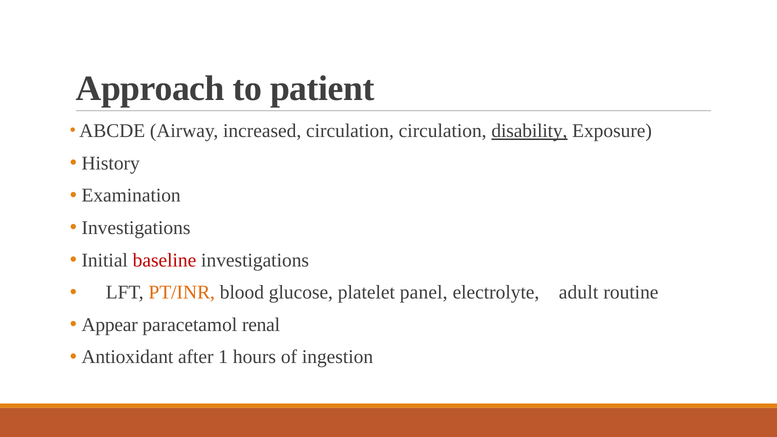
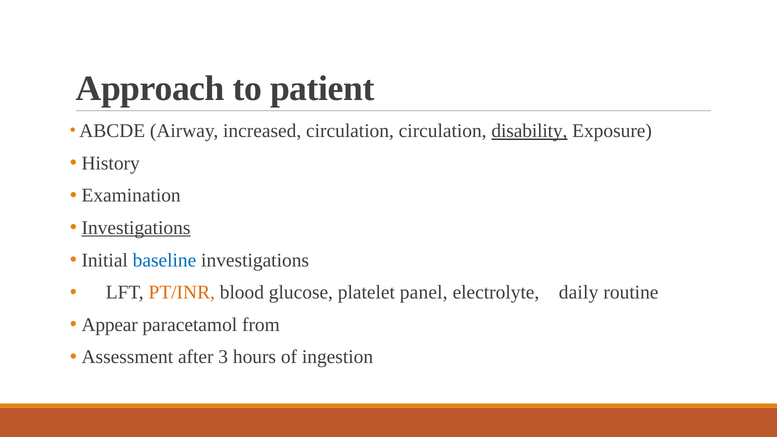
Investigations at (136, 228) underline: none -> present
baseline colour: red -> blue
adult: adult -> daily
renal: renal -> from
Antioxidant: Antioxidant -> Assessment
1: 1 -> 3
